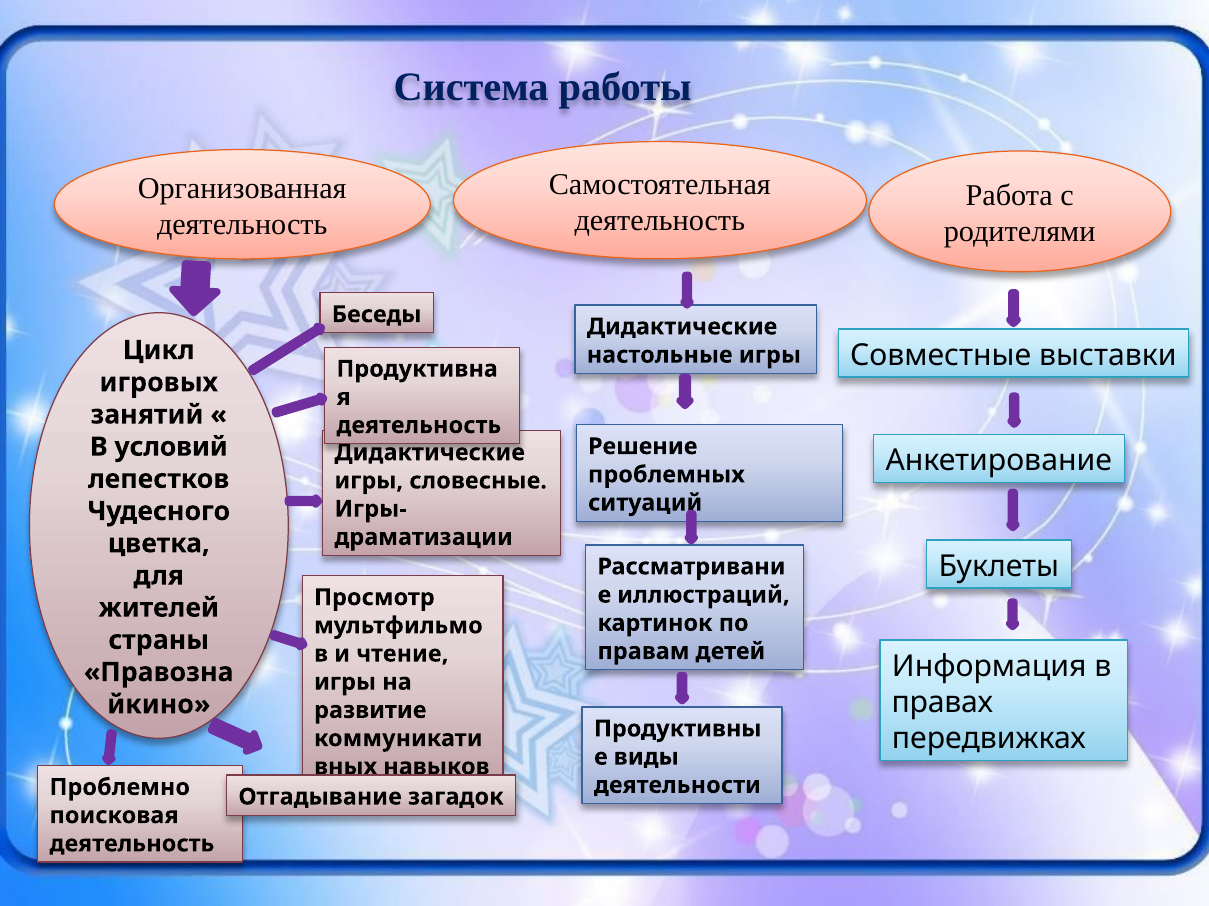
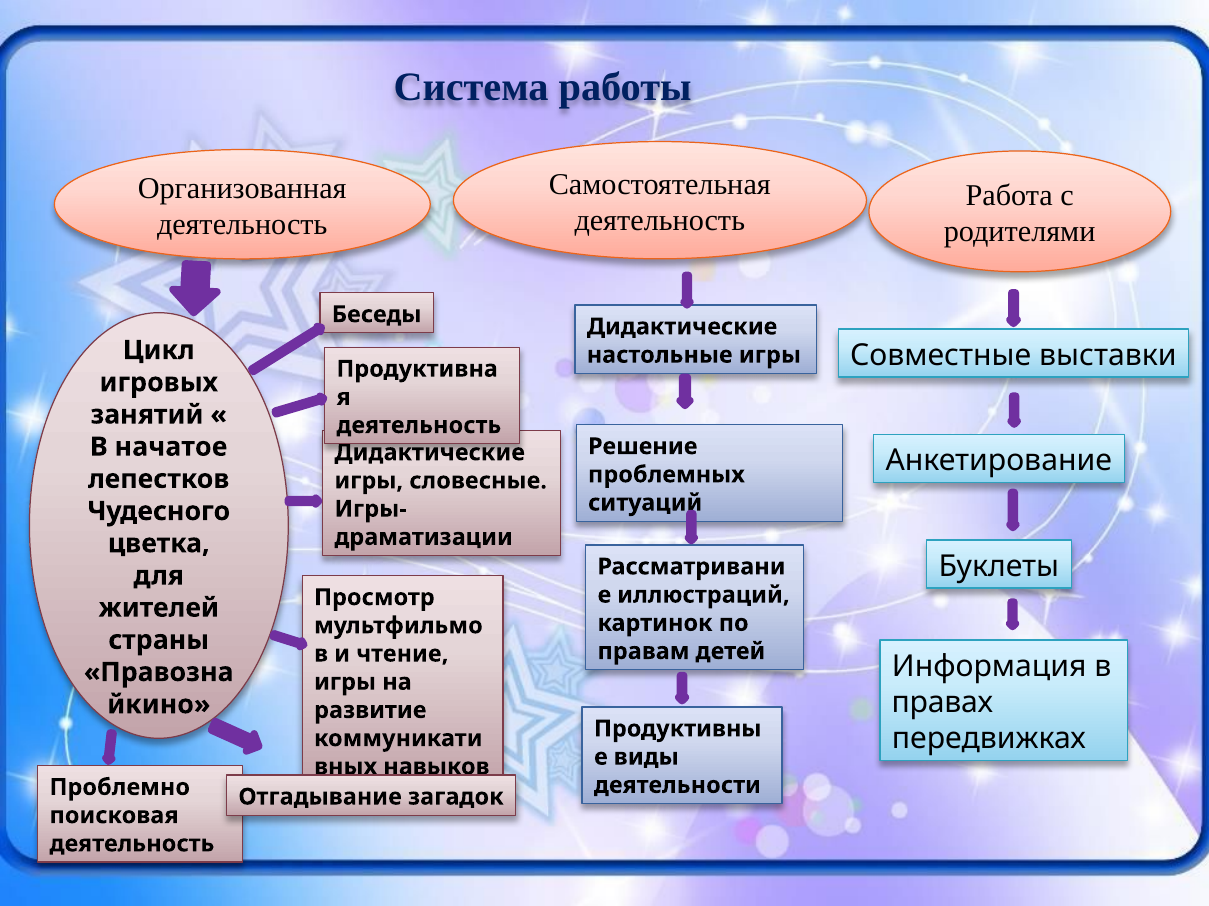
условий: условий -> начатое
